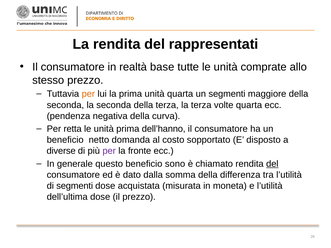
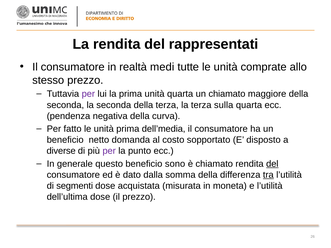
base: base -> medi
per at (88, 94) colour: orange -> purple
un segmenti: segmenti -> chiamato
volte: volte -> sulla
retta: retta -> fatto
dell’hanno: dell’hanno -> dell’media
fronte: fronte -> punto
tra underline: none -> present
